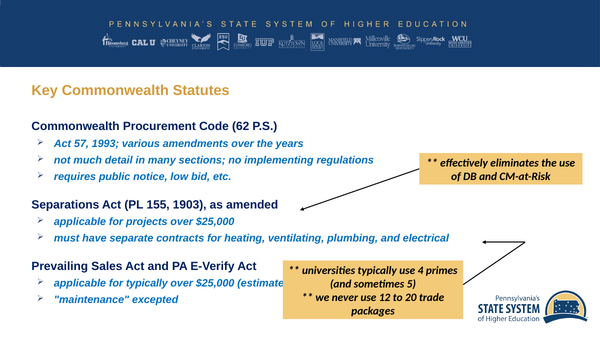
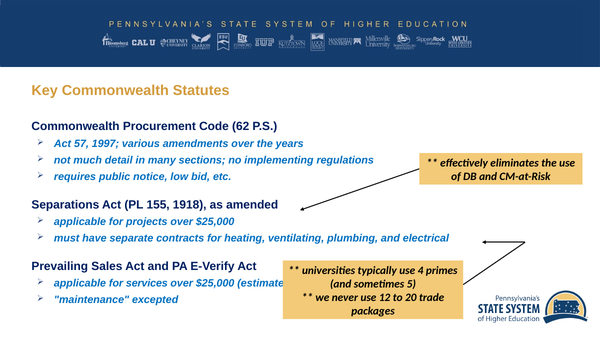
1993: 1993 -> 1997
1903: 1903 -> 1918
for typically: typically -> services
